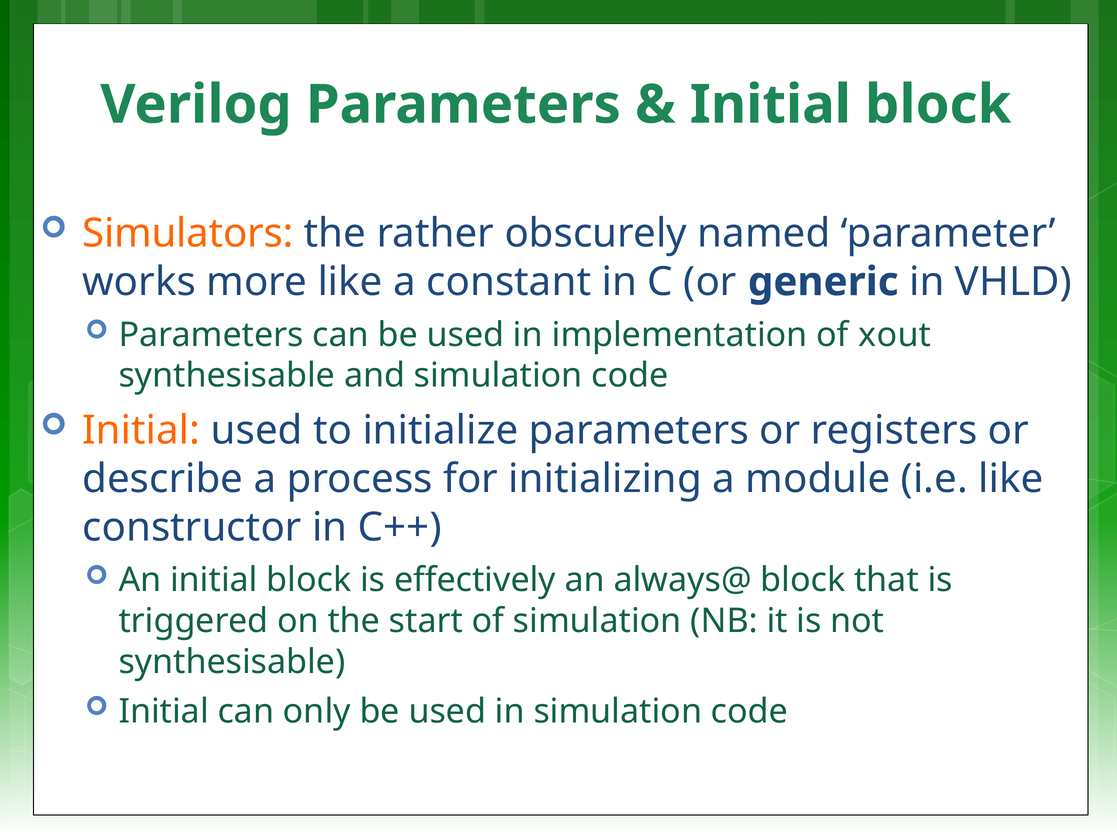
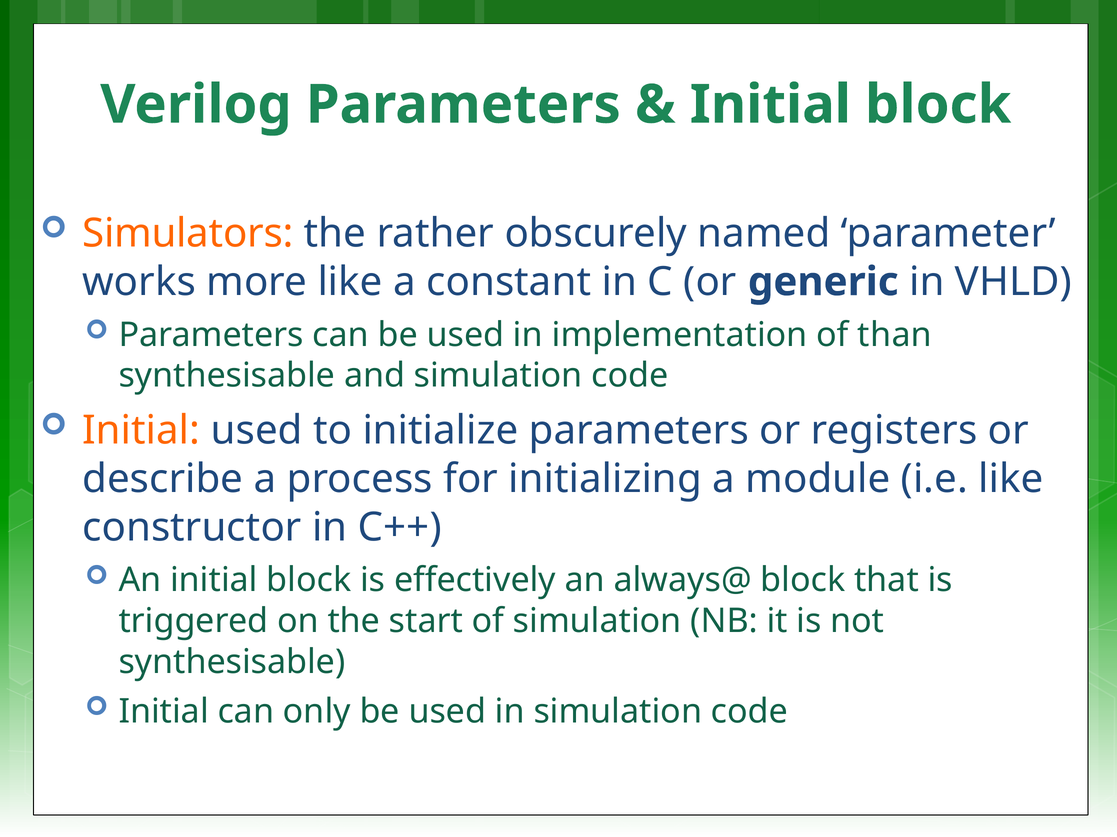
xout: xout -> than
